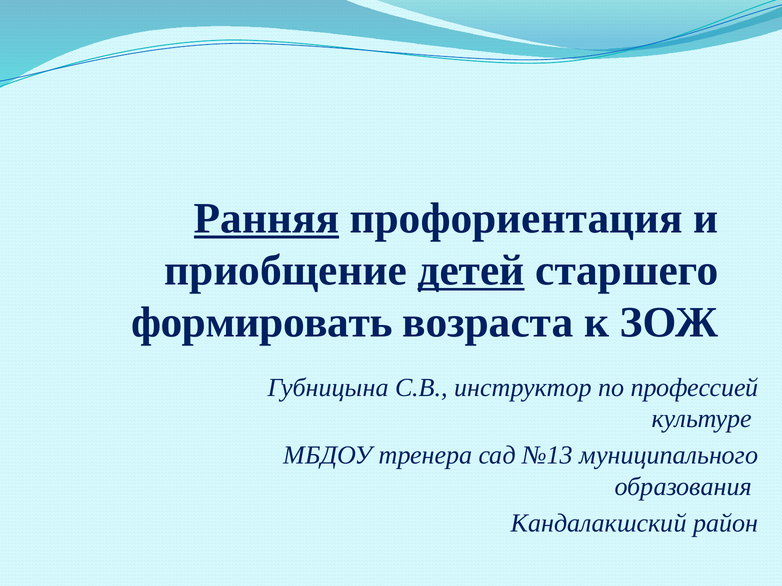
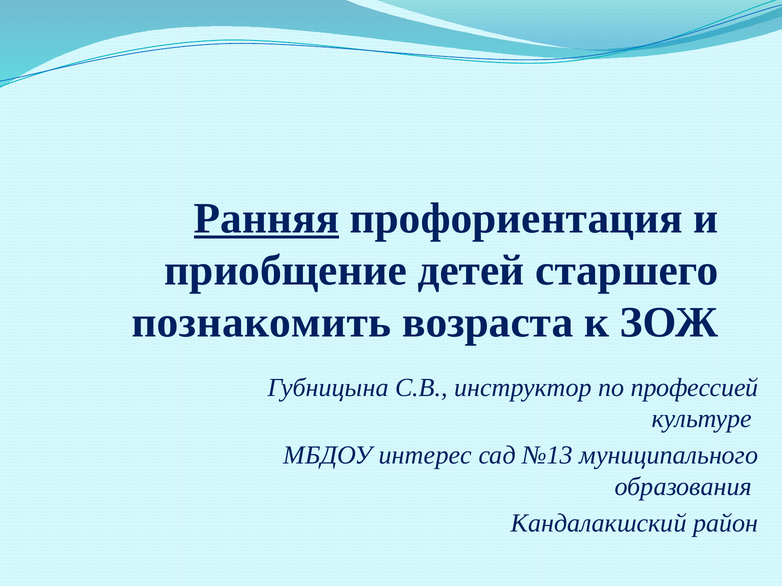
детей underline: present -> none
формировать: формировать -> познакомить
тренера: тренера -> интерес
